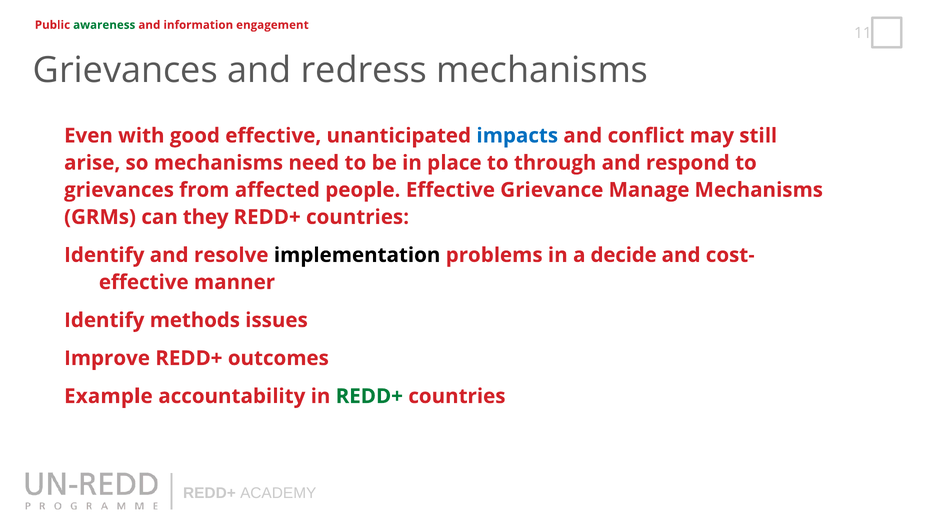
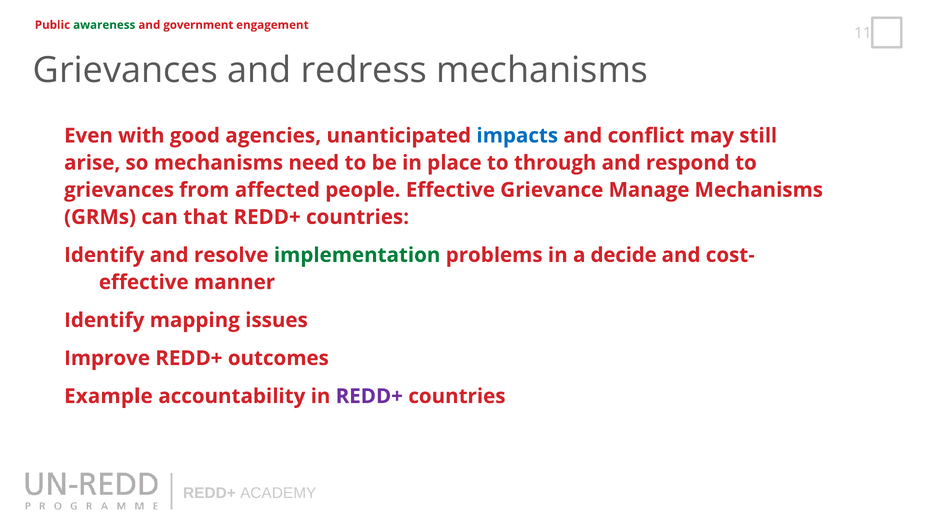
information: information -> government
good effective: effective -> agencies
they: they -> that
implementation colour: black -> green
methods: methods -> mapping
REDD+ at (369, 396) colour: green -> purple
